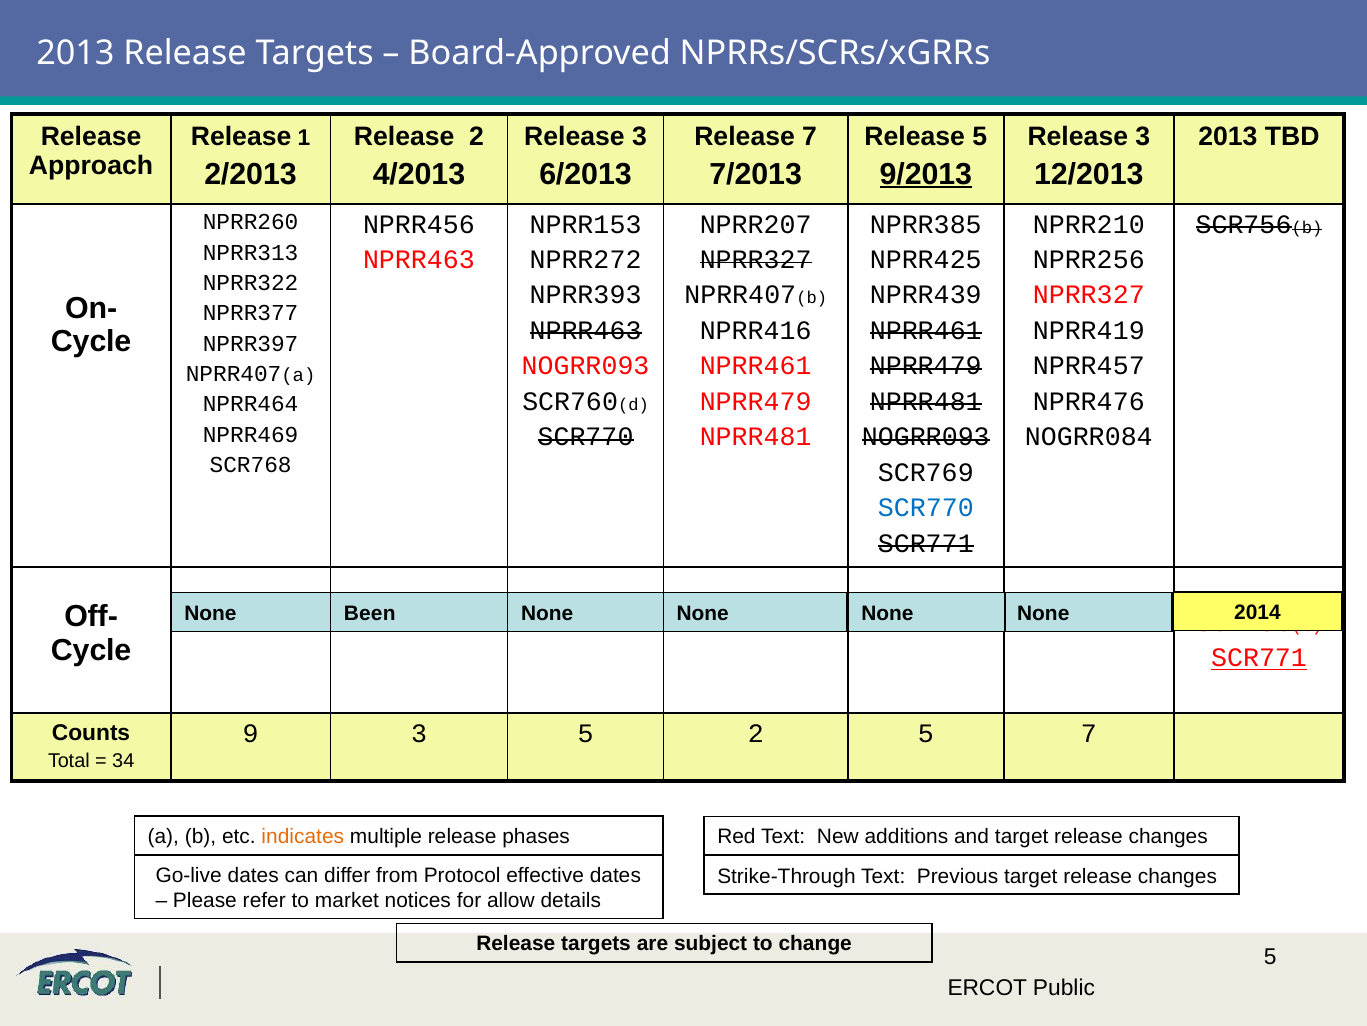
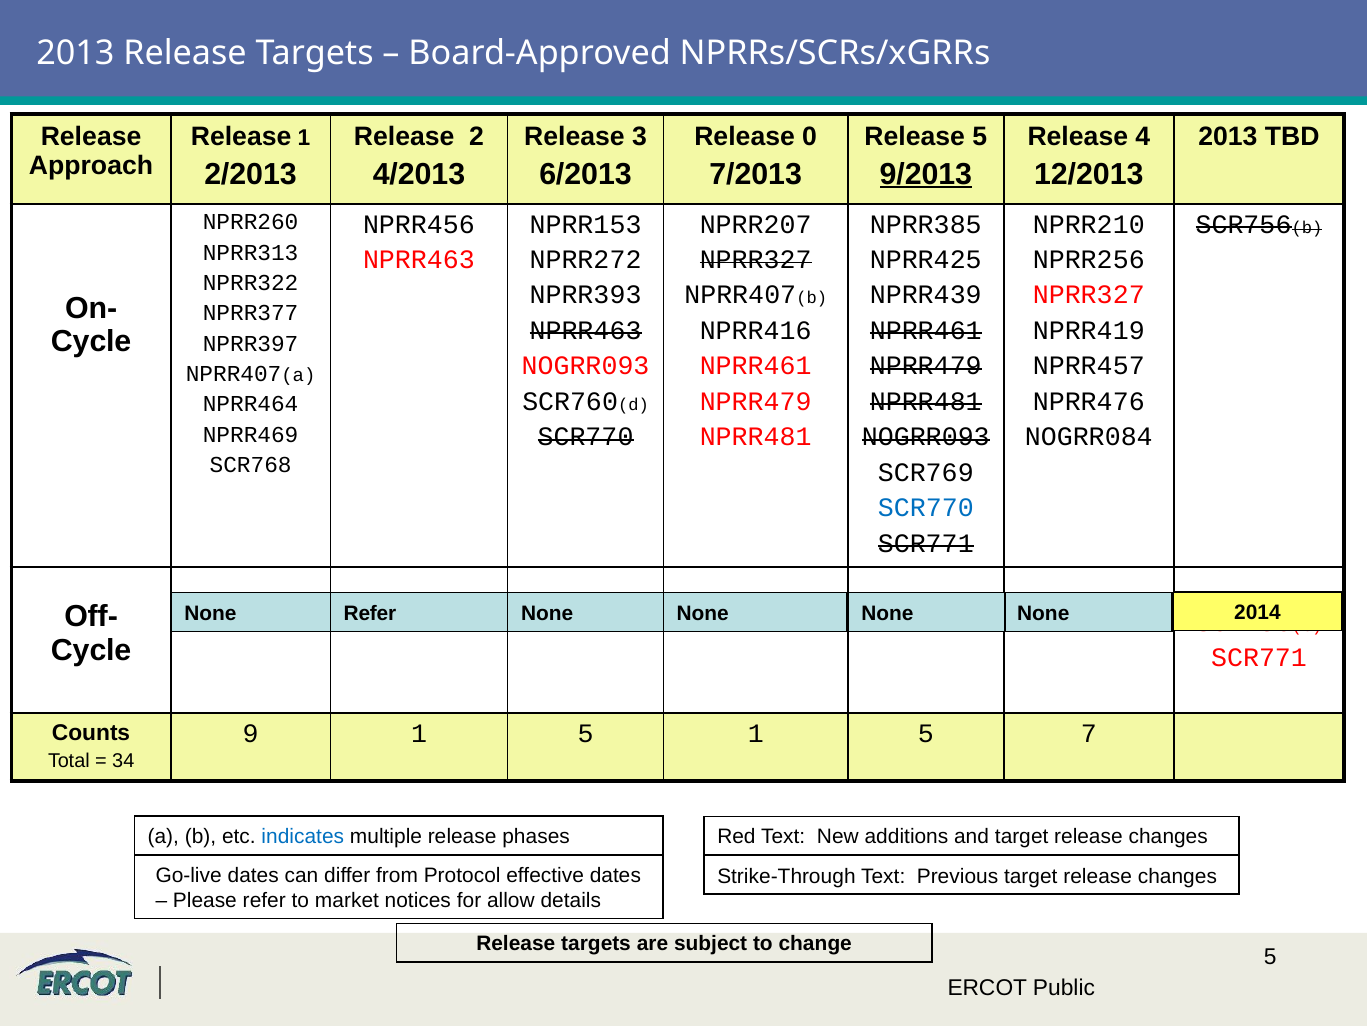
Release 7: 7 -> 0
3 at (1143, 136): 3 -> 4
Been at (370, 613): Been -> Refer
SCR771 at (1259, 658) underline: present -> none
9 3: 3 -> 1
5 2: 2 -> 1
indicates colour: orange -> blue
